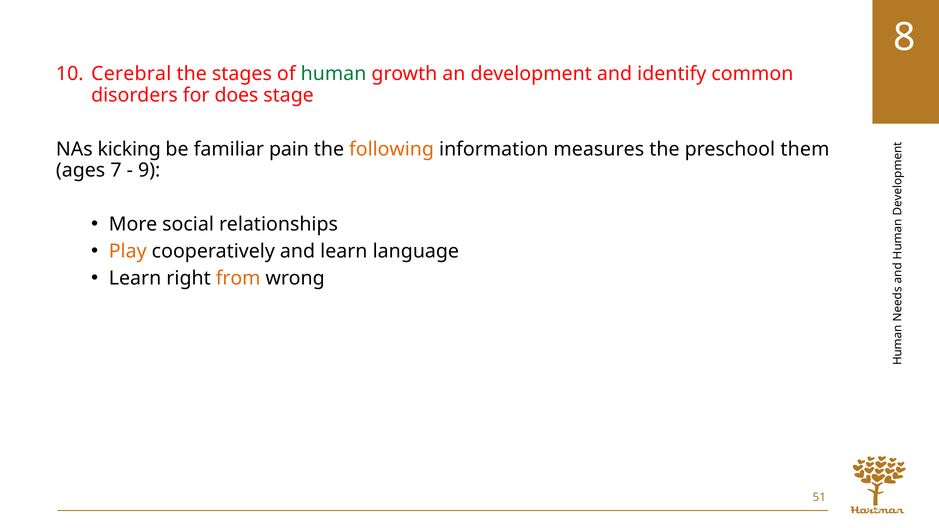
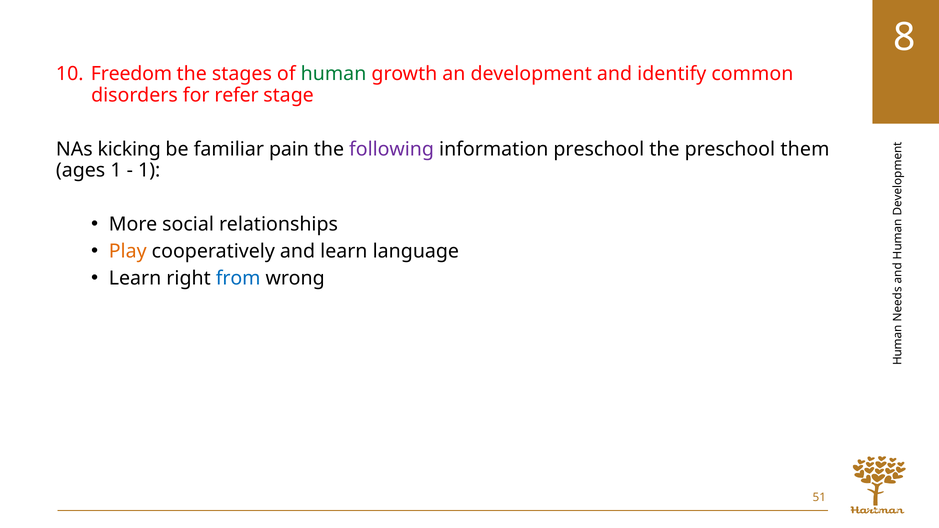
Cerebral: Cerebral -> Freedom
does: does -> refer
following colour: orange -> purple
information measures: measures -> preschool
ages 7: 7 -> 1
9 at (149, 170): 9 -> 1
from colour: orange -> blue
